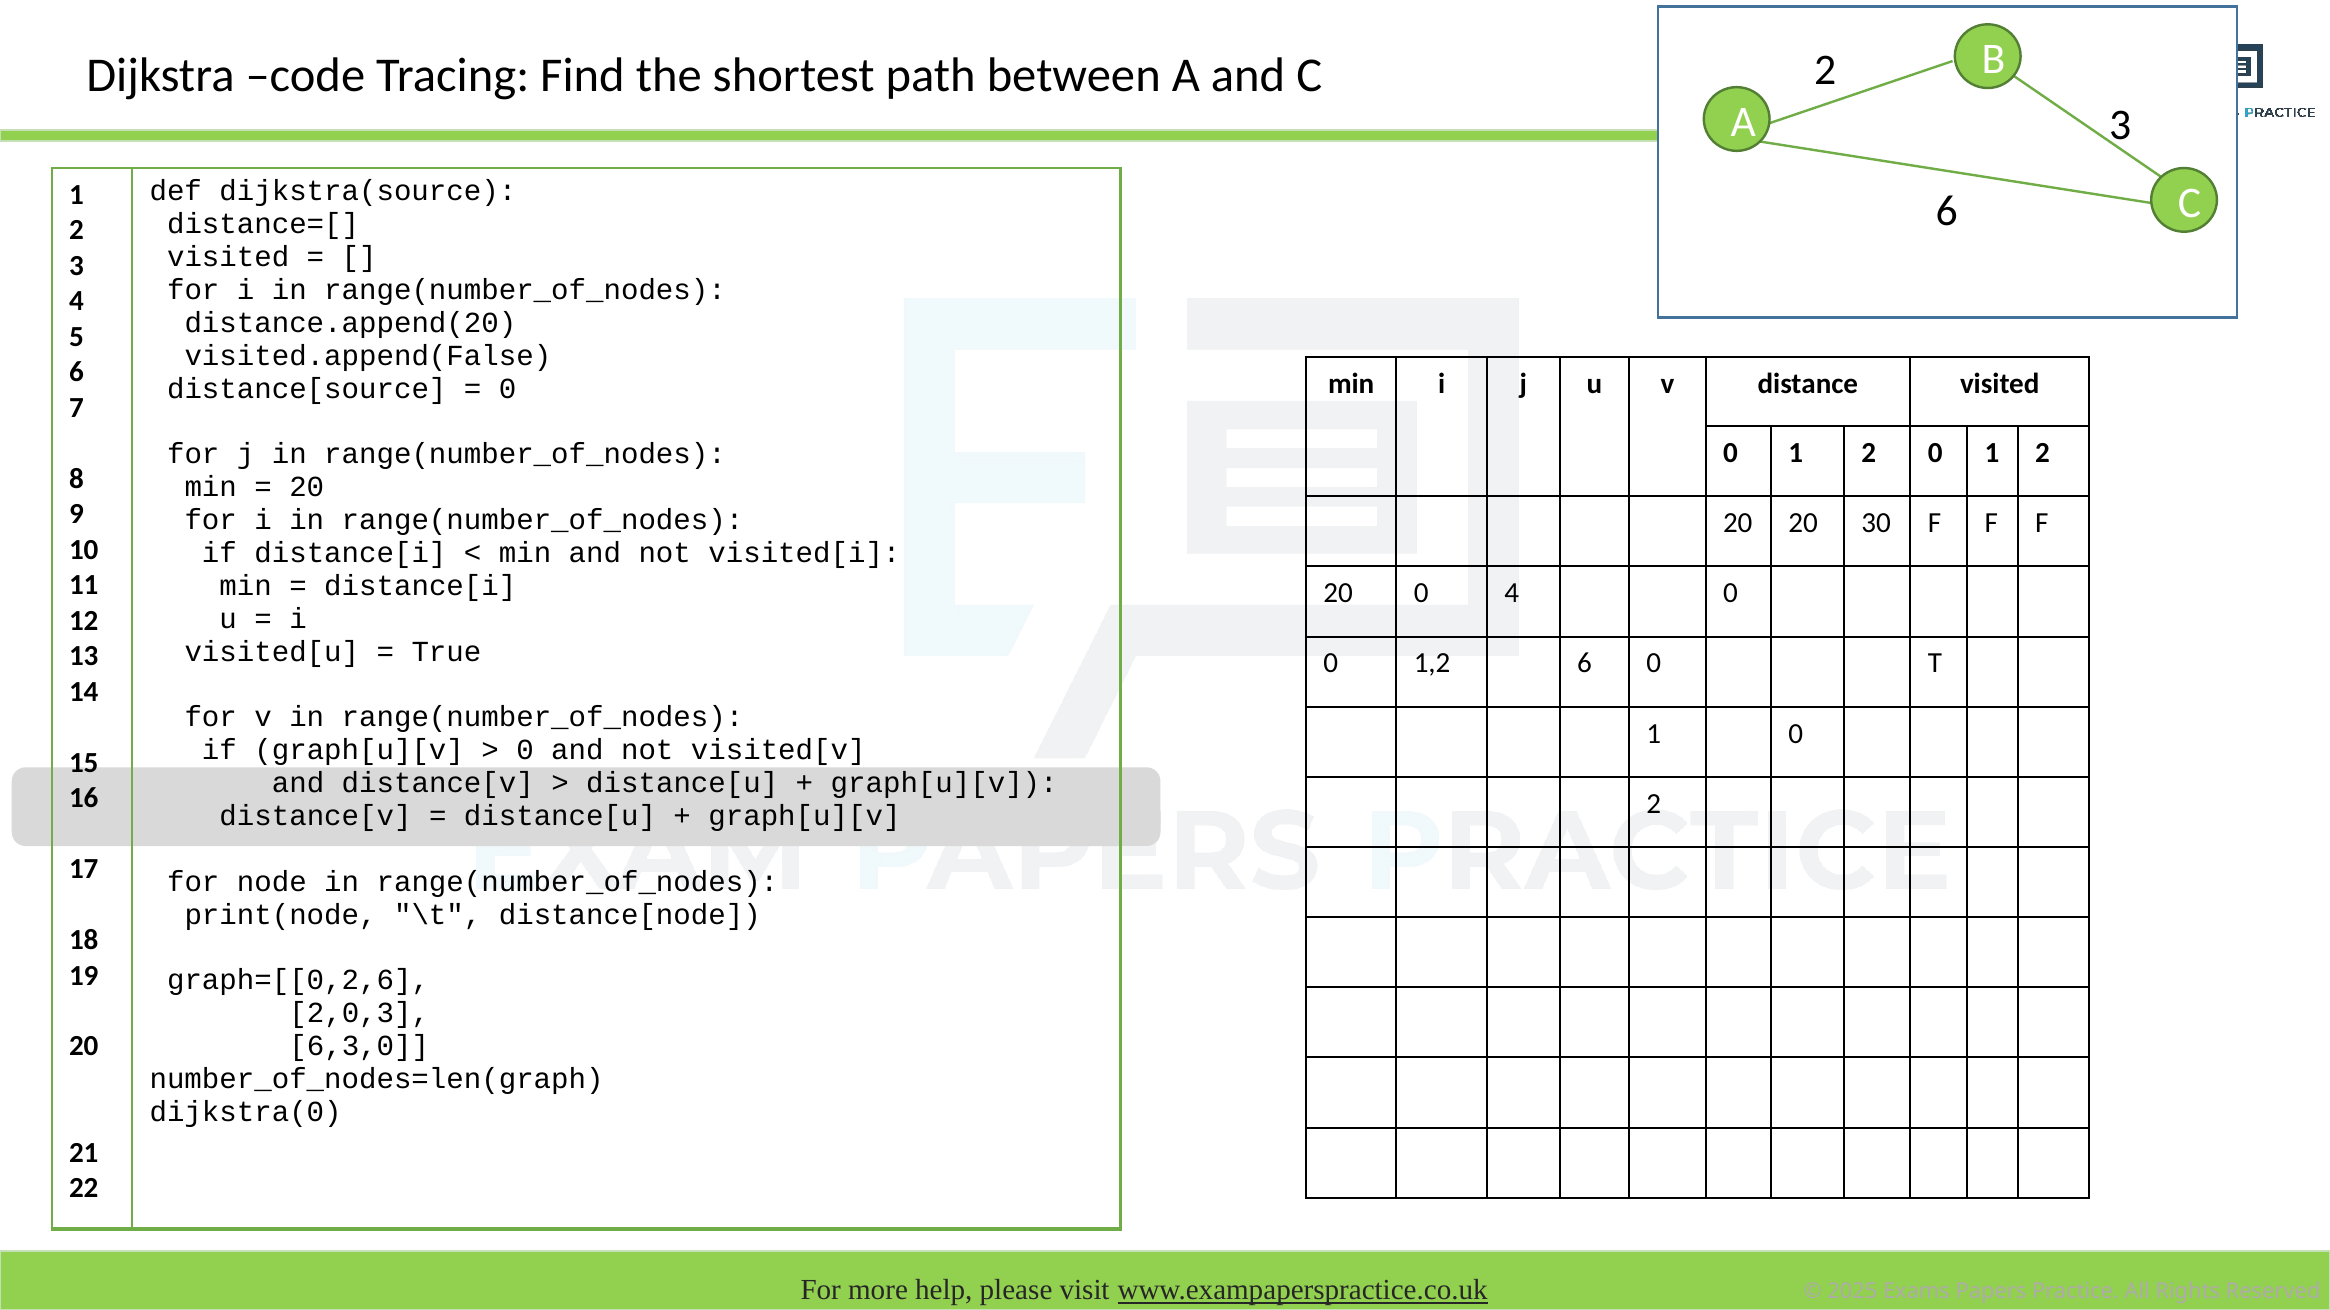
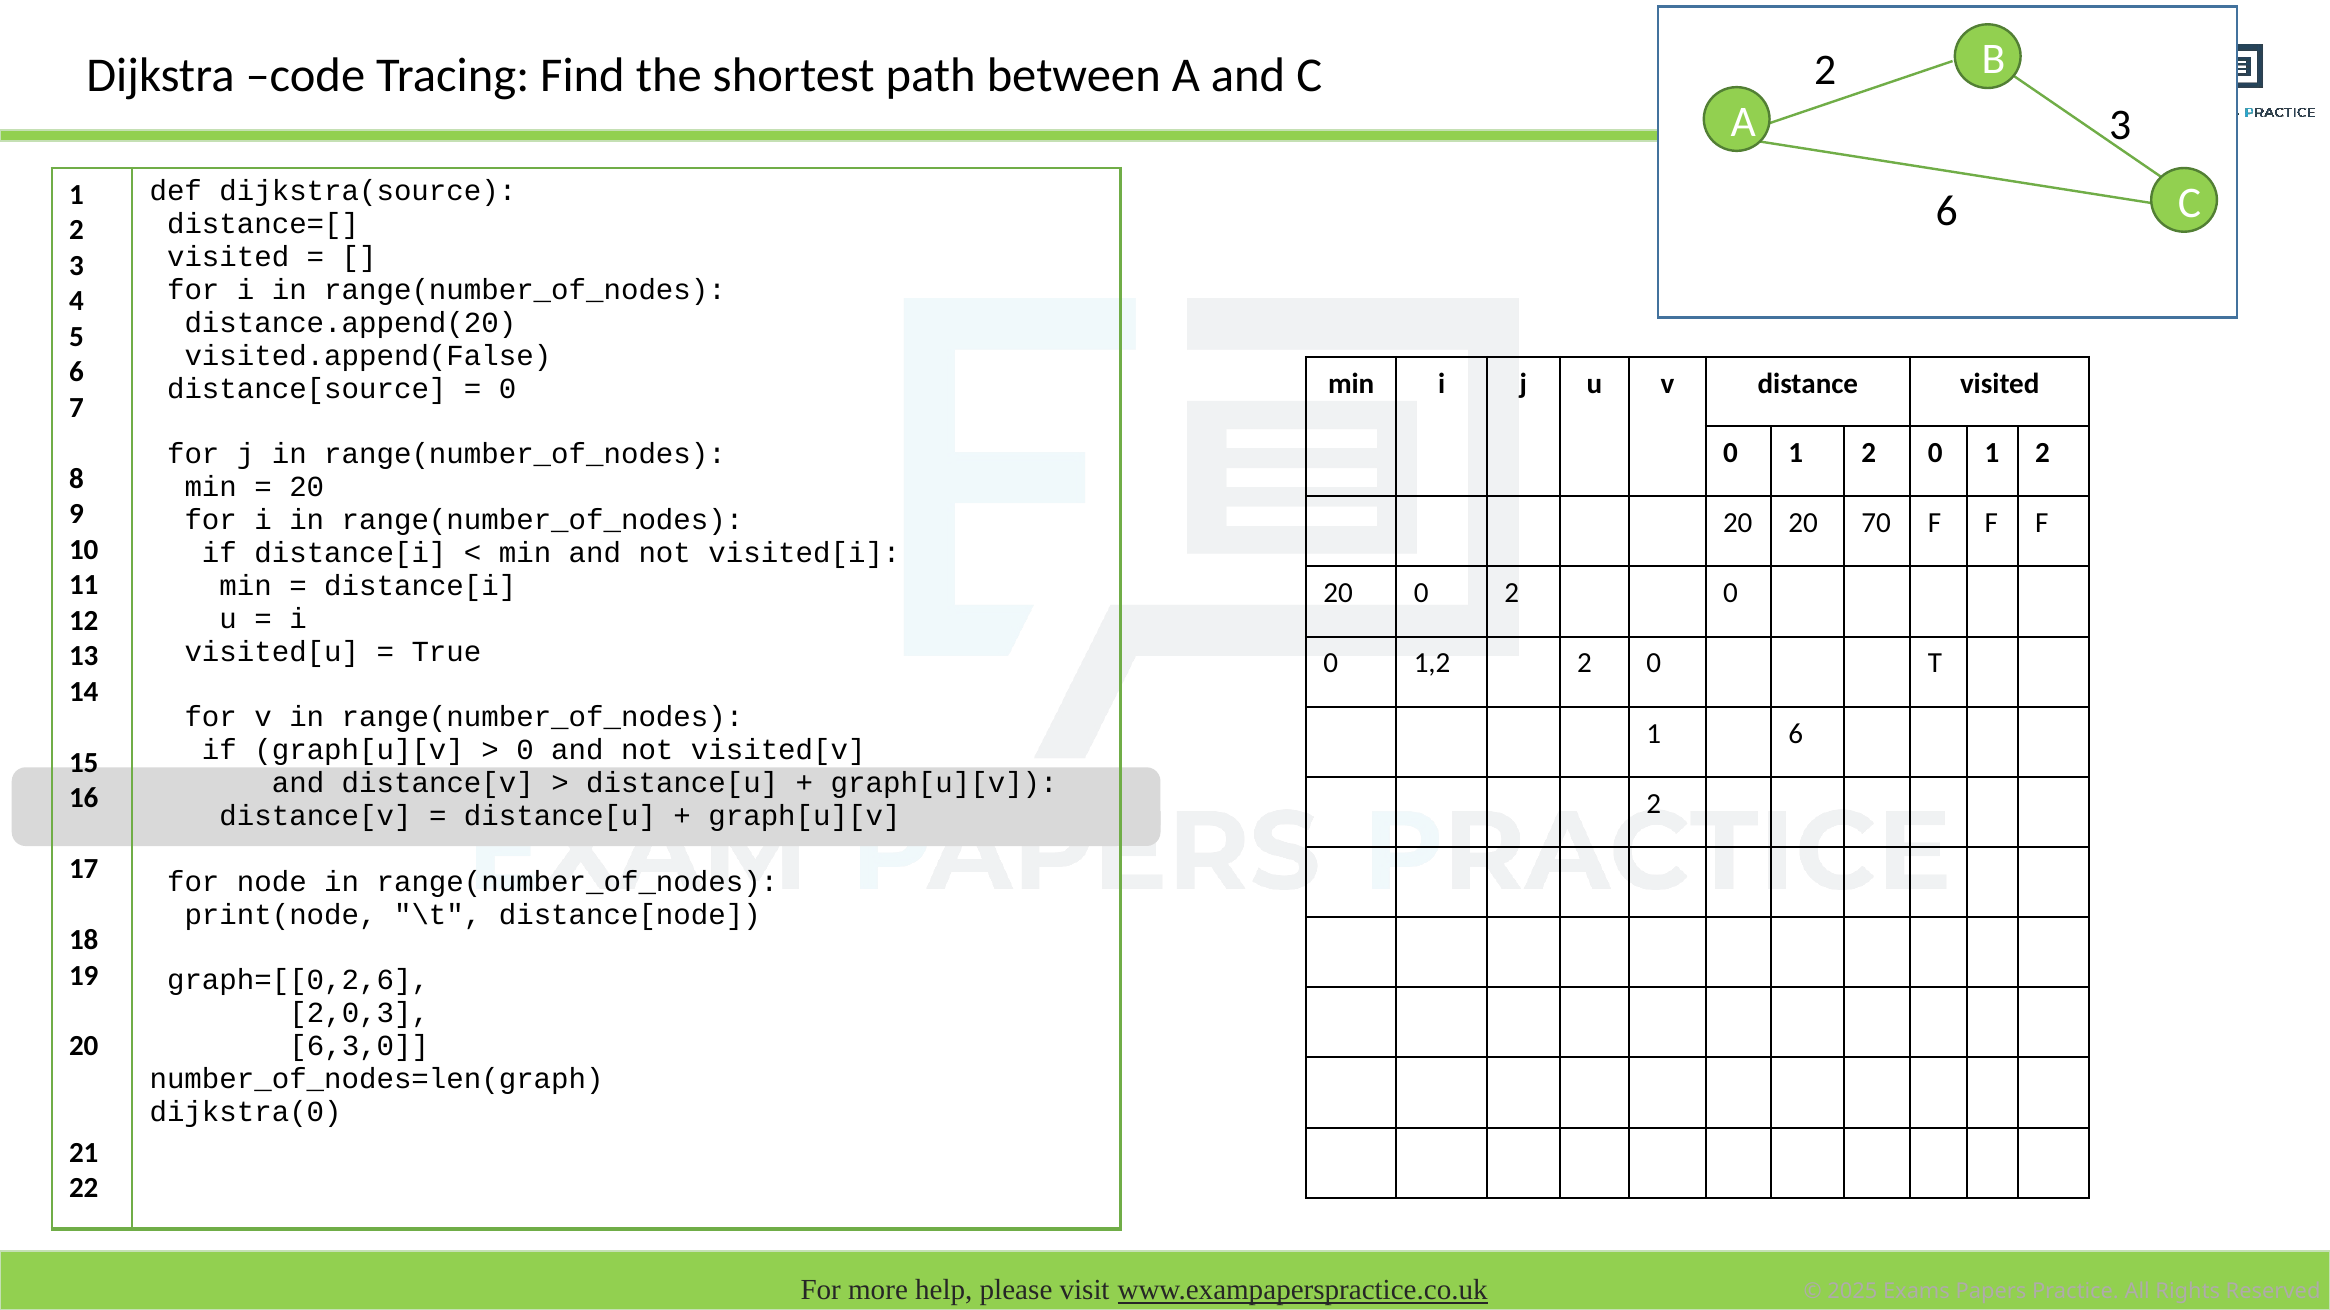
30: 30 -> 70
0 4: 4 -> 2
1,2 6: 6 -> 2
1 0: 0 -> 6
